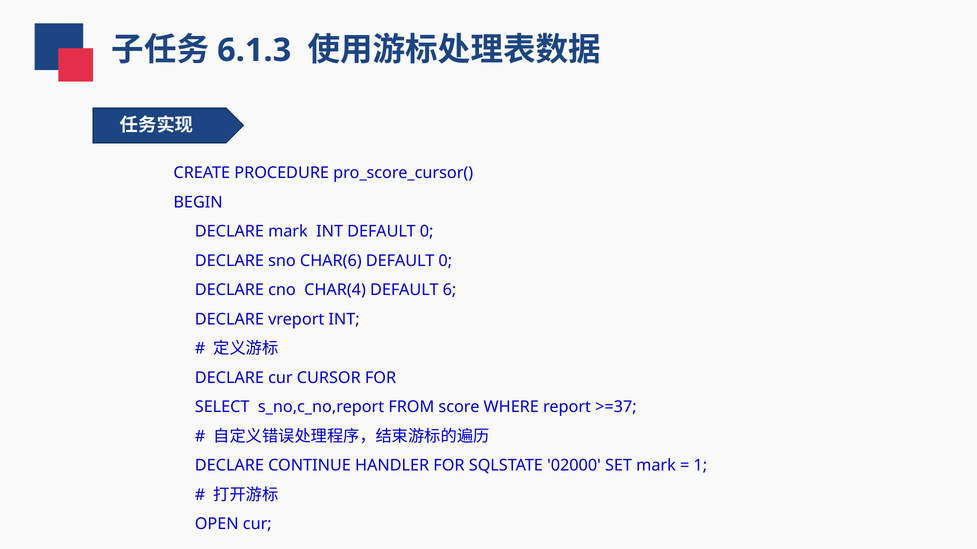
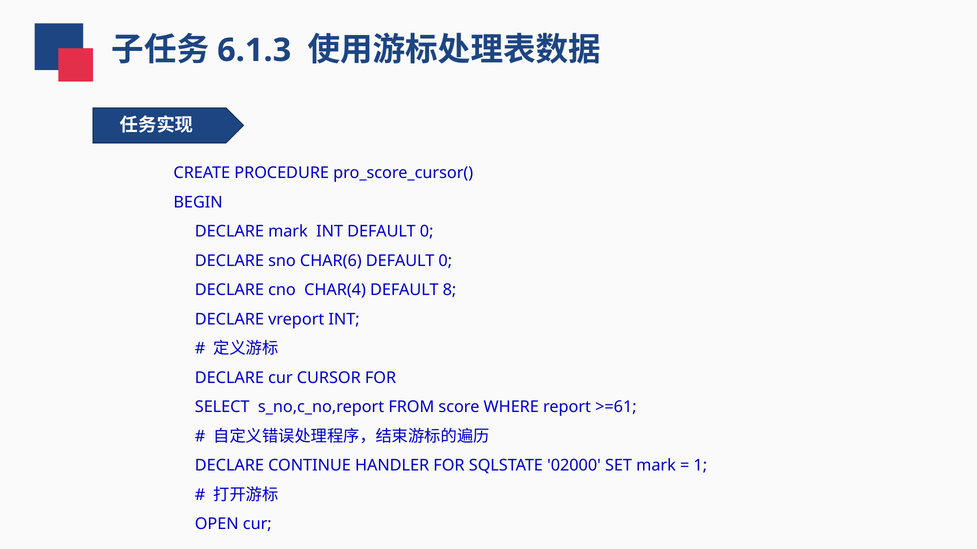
6: 6 -> 8
>=37: >=37 -> >=61
